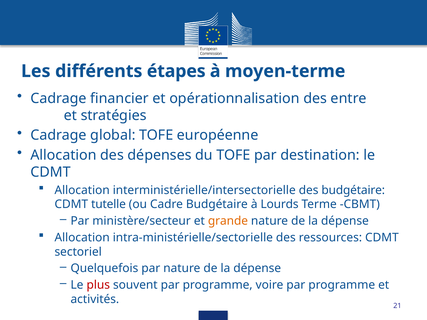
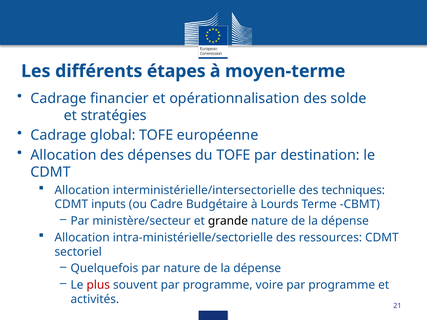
entre: entre -> solde
des budgétaire: budgétaire -> techniques
tutelle: tutelle -> inputs
grande colour: orange -> black
